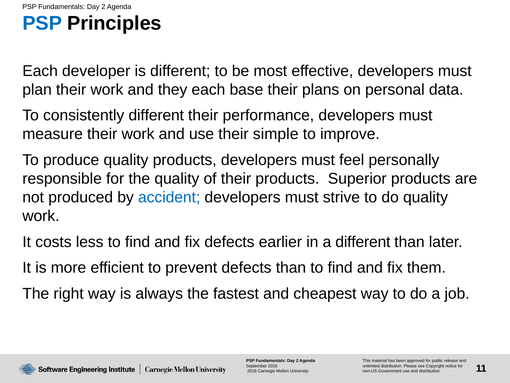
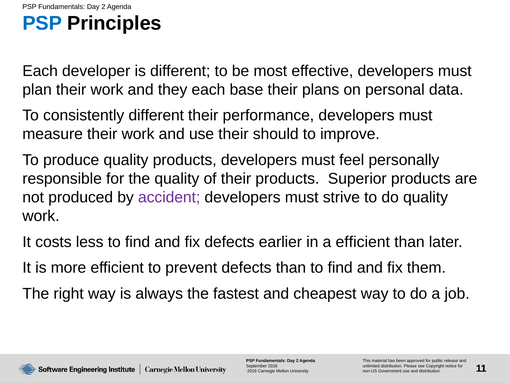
simple: simple -> should
accident colour: blue -> purple
a different: different -> efficient
